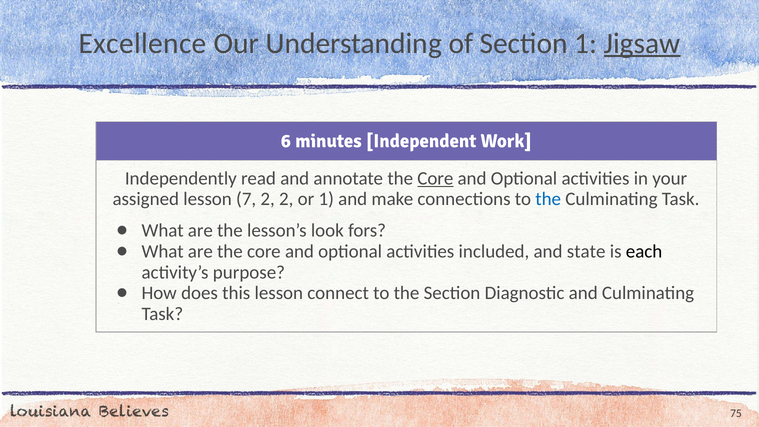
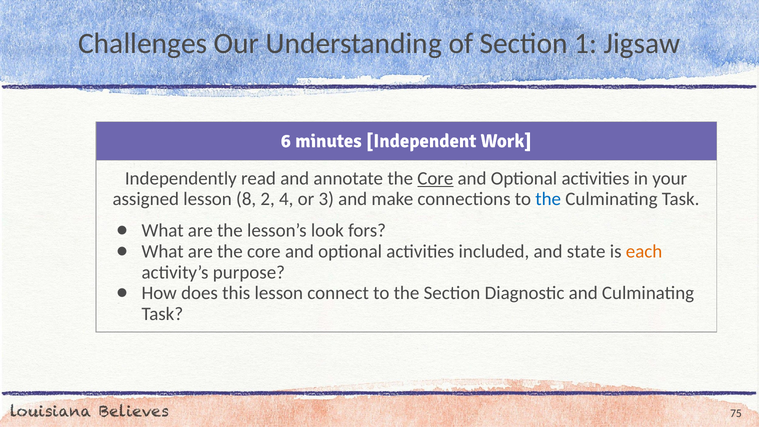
Excellence: Excellence -> Challenges
Jigsaw underline: present -> none
7: 7 -> 8
2 2: 2 -> 4
or 1: 1 -> 3
each colour: black -> orange
